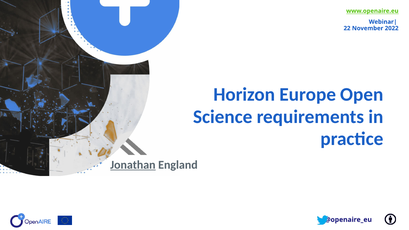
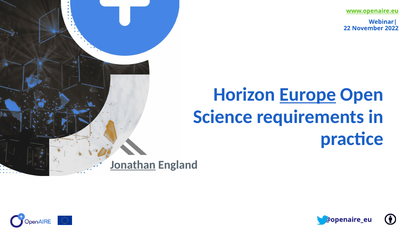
Europe underline: none -> present
